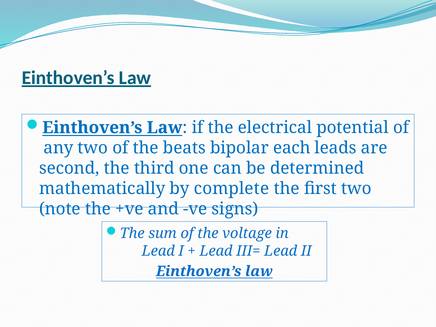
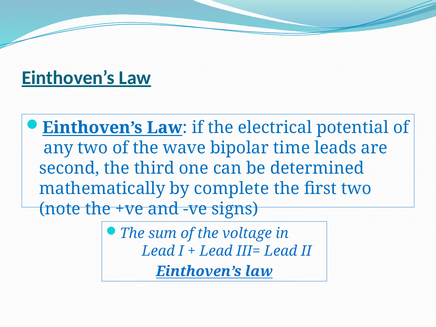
beats: beats -> wave
each: each -> time
